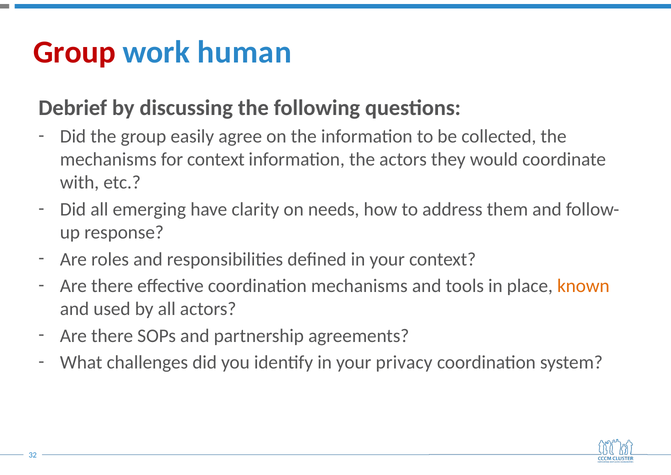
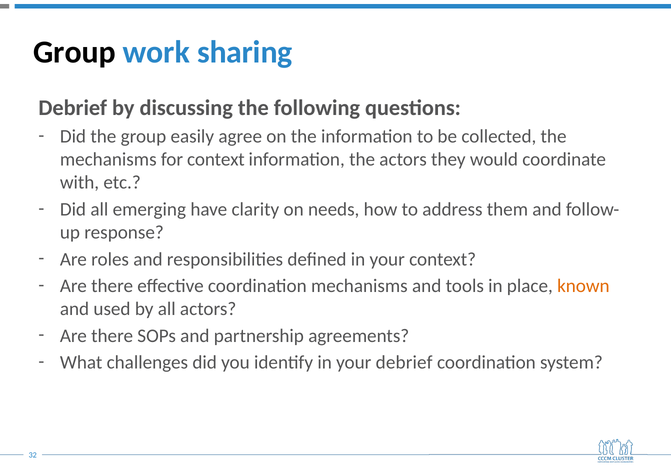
Group at (74, 52) colour: red -> black
human: human -> sharing
your privacy: privacy -> debrief
